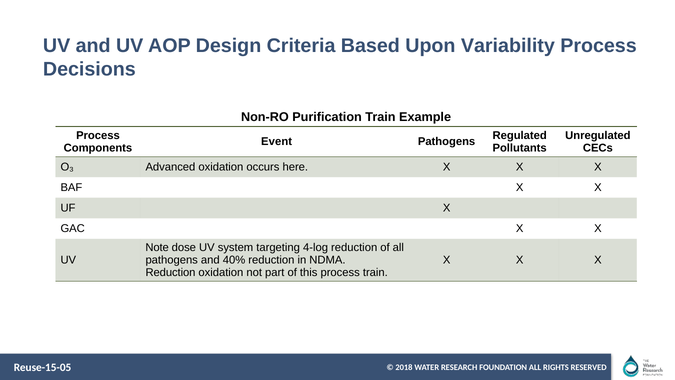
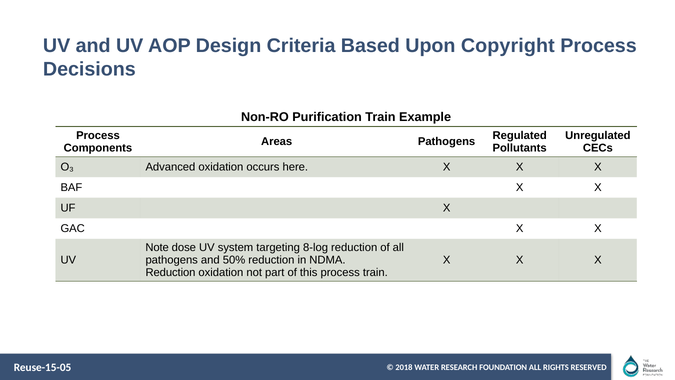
Variability: Variability -> Copyright
Event: Event -> Areas
4-log: 4-log -> 8-log
40%: 40% -> 50%
